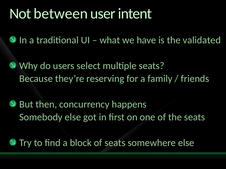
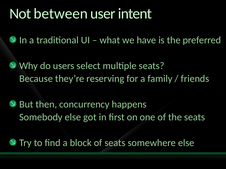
validated: validated -> preferred
